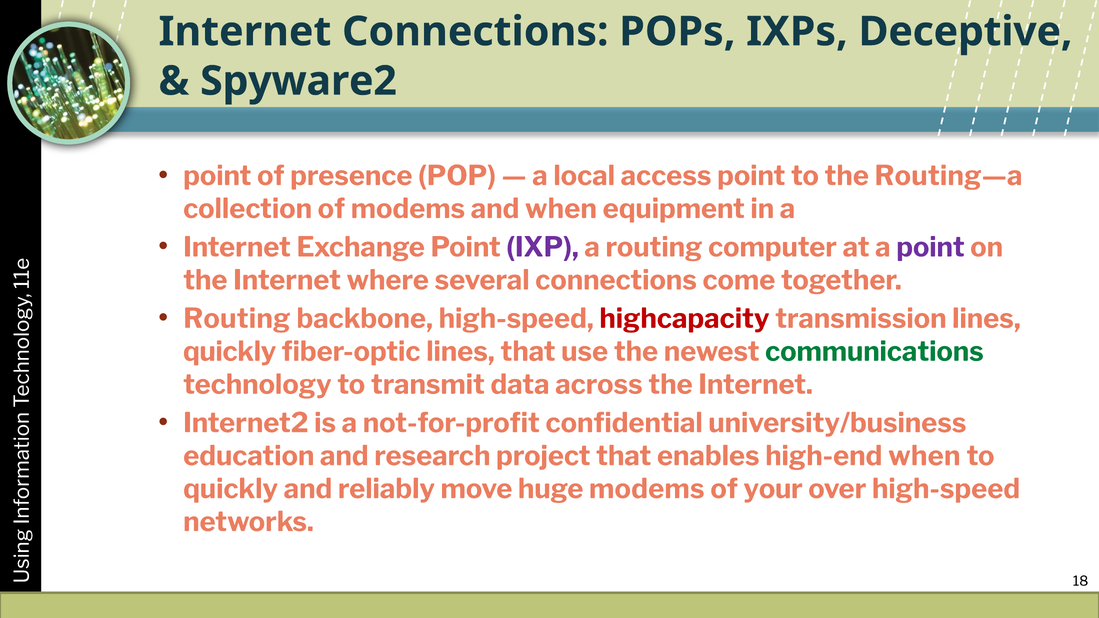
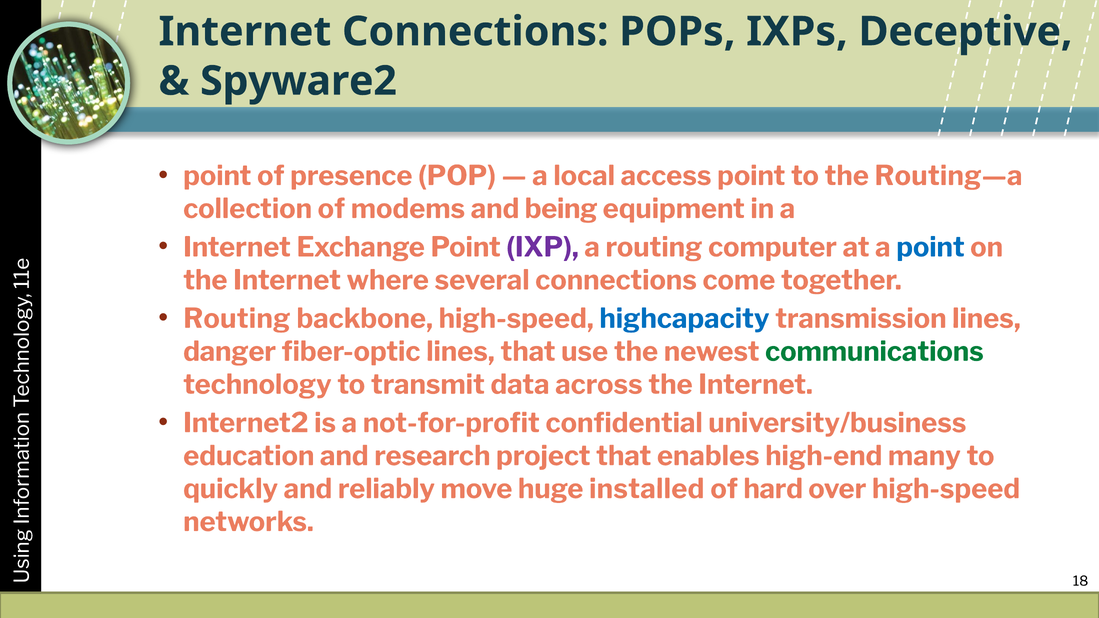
and when: when -> being
point at (930, 247) colour: purple -> blue
highcapacity colour: red -> blue
quickly at (230, 352): quickly -> danger
high-end when: when -> many
huge modems: modems -> installed
your: your -> hard
